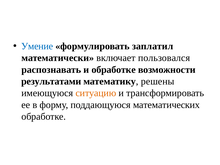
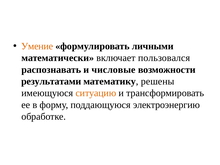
Умение colour: blue -> orange
заплатил: заплатил -> личными
и обработке: обработке -> числовые
математических: математических -> электроэнергию
